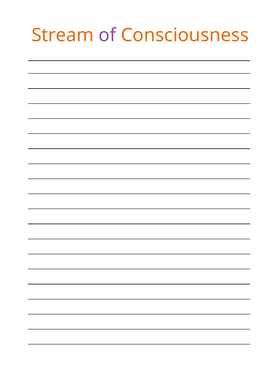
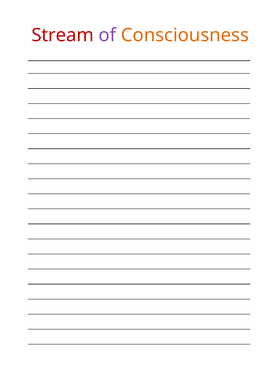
Stream colour: orange -> red
